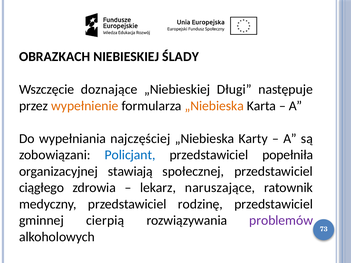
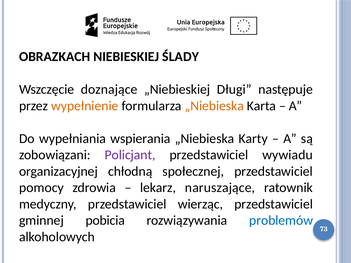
najczęściej: najczęściej -> wspierania
Policjant colour: blue -> purple
popełniła: popełniła -> wywiadu
stawiają: stawiają -> chłodną
ciągłego: ciągłego -> pomocy
rodzinę: rodzinę -> wierząc
cierpią: cierpią -> pobicia
problemów colour: purple -> blue
